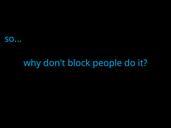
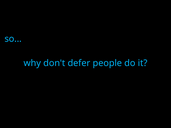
block: block -> defer
